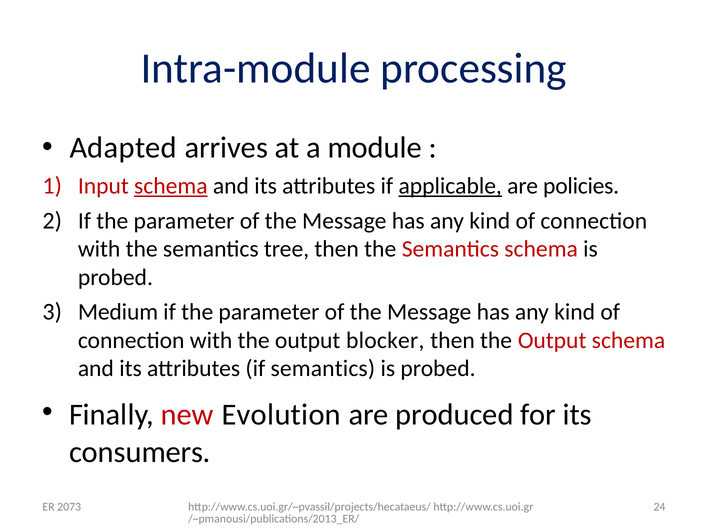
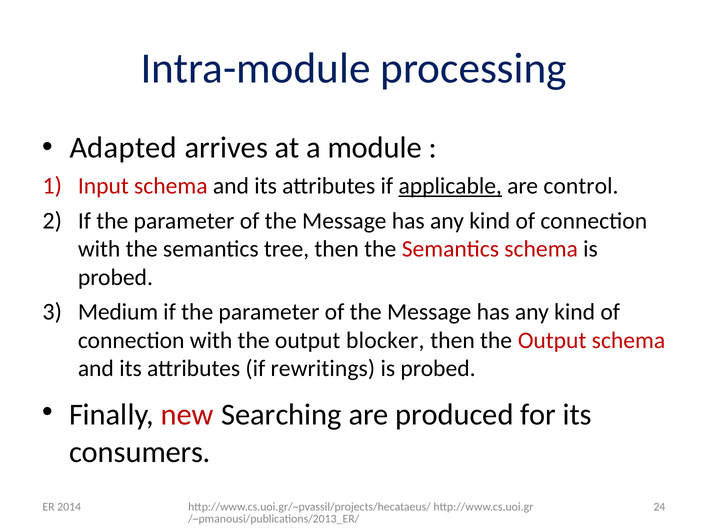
schema at (171, 186) underline: present -> none
policies: policies -> control
if semantics: semantics -> rewritings
Evolution: Evolution -> Searching
2073: 2073 -> 2014
